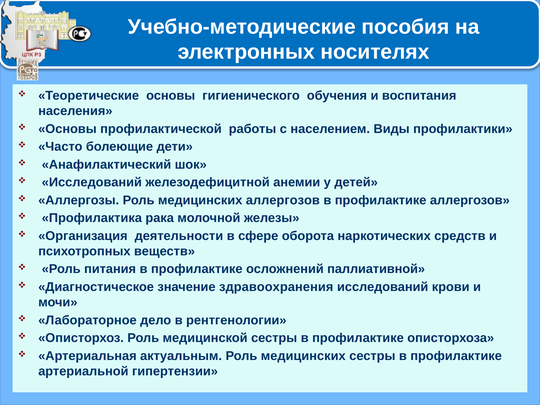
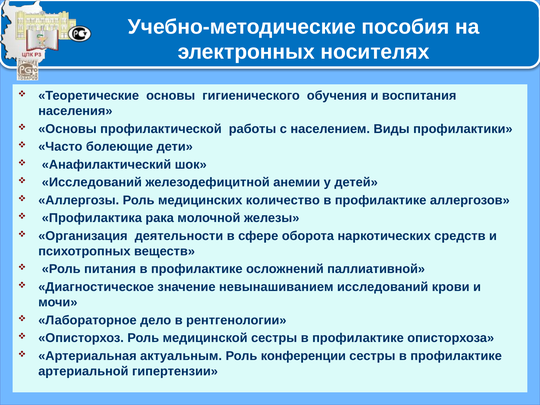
медицинских аллергозов: аллергозов -> количество
здравоохранения: здравоохранения -> невынашиванием
медицинских at (303, 356): медицинских -> конференции
